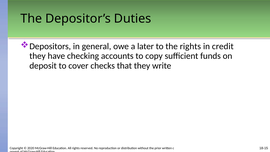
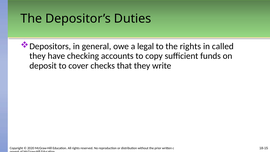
later: later -> legal
credit: credit -> called
